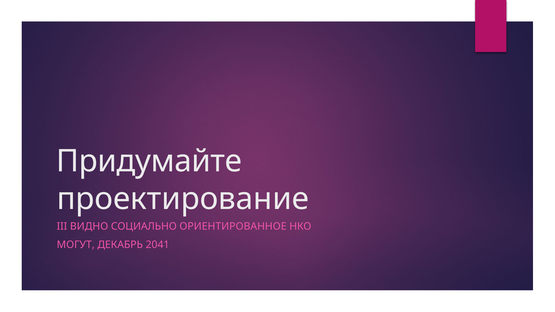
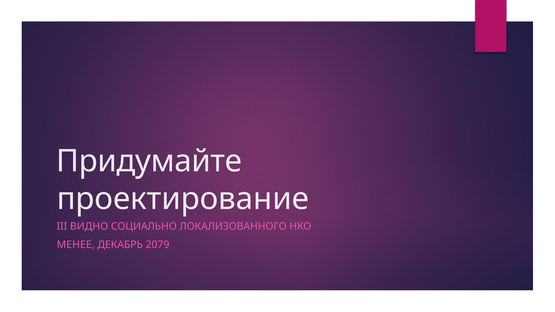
ОРИЕНТИРОВАННОЕ: ОРИЕНТИРОВАННОЕ -> ЛОКАЛИЗОВАННОГО
МОГУТ: МОГУТ -> МЕНЕЕ
2041: 2041 -> 2079
